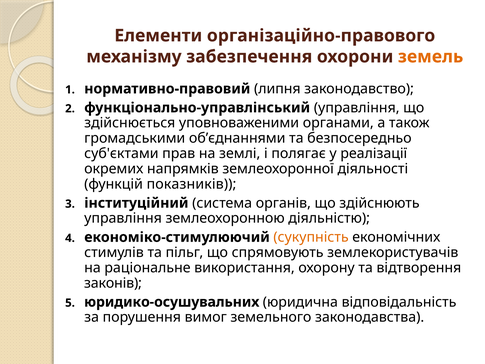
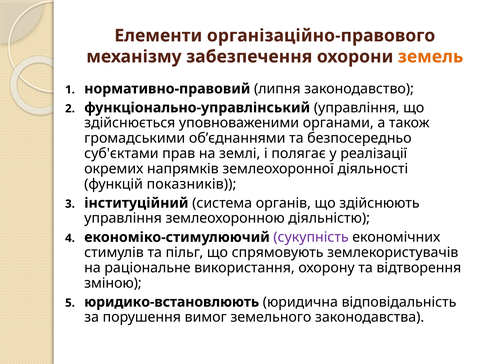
сукупність colour: orange -> purple
законів: законів -> зміною
юридико-осушувальних: юридико-осушувальних -> юридико-встановлюють
